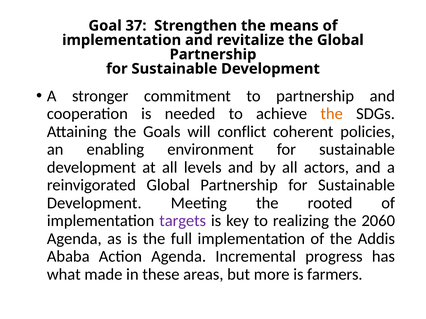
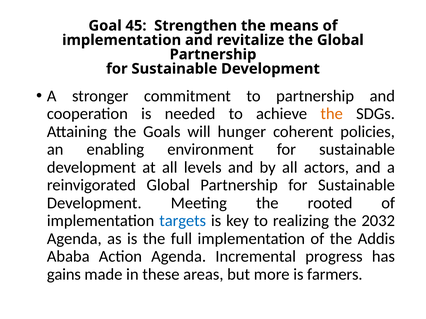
37: 37 -> 45
conflict: conflict -> hunger
targets colour: purple -> blue
2060: 2060 -> 2032
what: what -> gains
